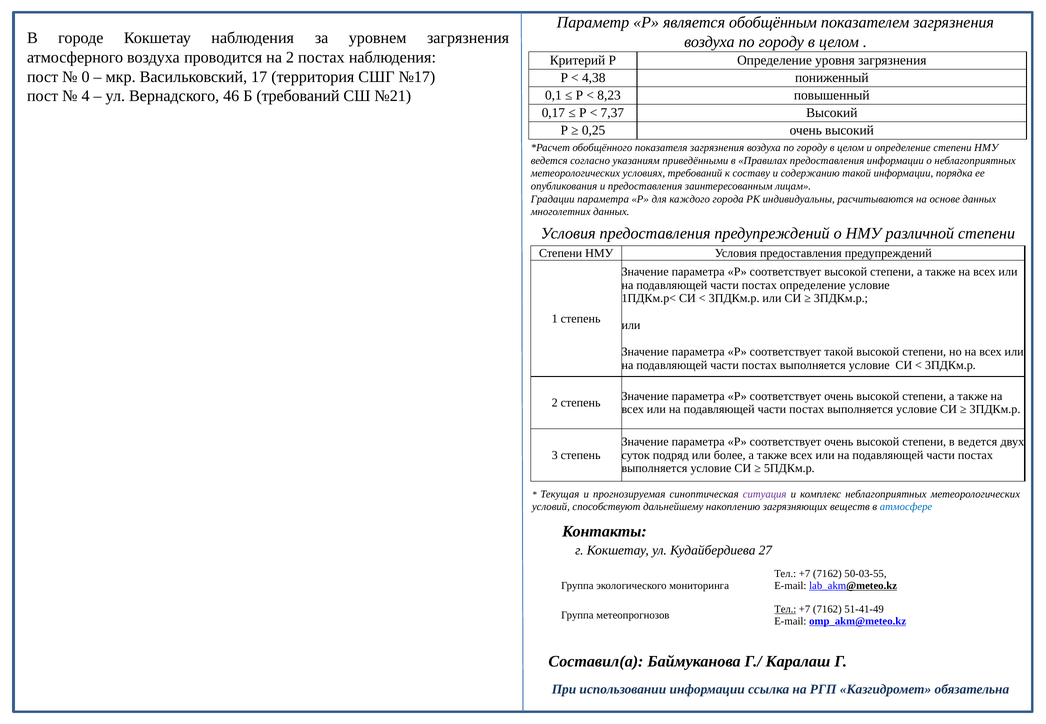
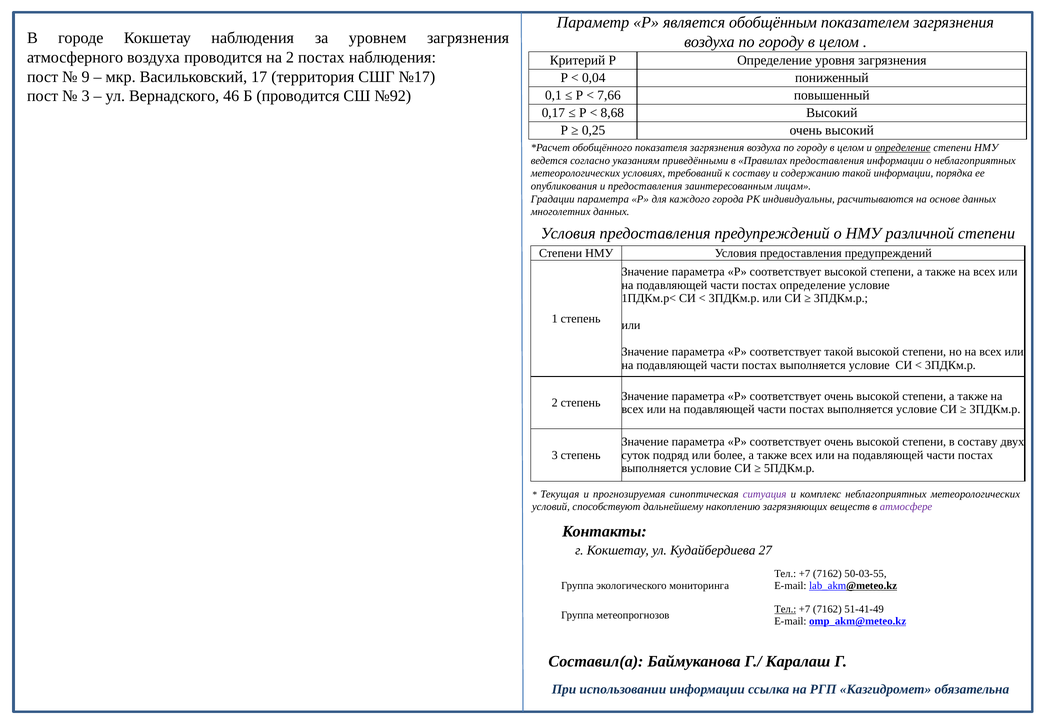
0: 0 -> 9
4,38: 4,38 -> 0,04
4 at (86, 96): 4 -> 3
Б требований: требований -> проводится
№21: №21 -> №92
8,23: 8,23 -> 7,66
7,37: 7,37 -> 8,68
определение at (903, 148) underline: none -> present
в ведется: ведется -> составу
атмосфере colour: blue -> purple
